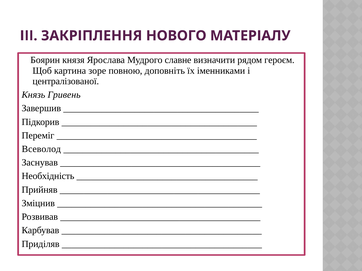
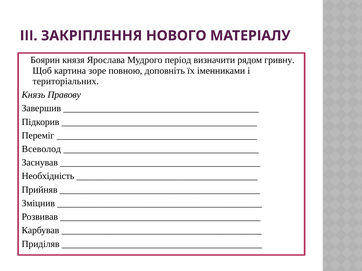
славне: славне -> період
героєм: героєм -> гривну
централізованої: централізованої -> територіальних
Гривень: Гривень -> Правову
